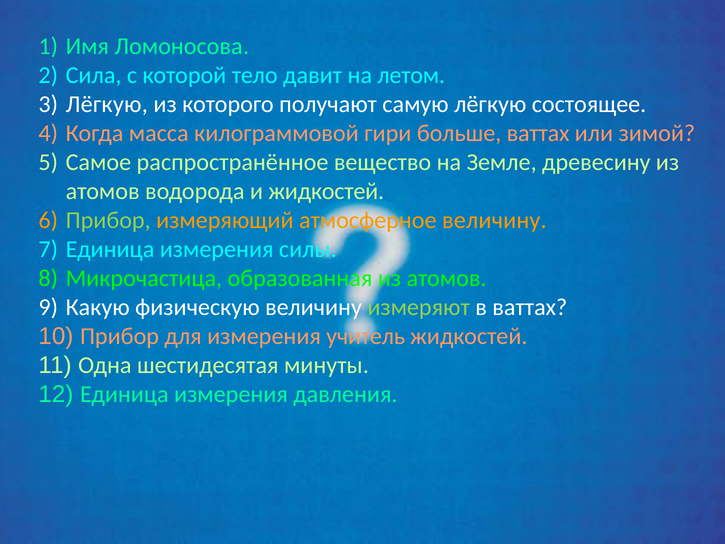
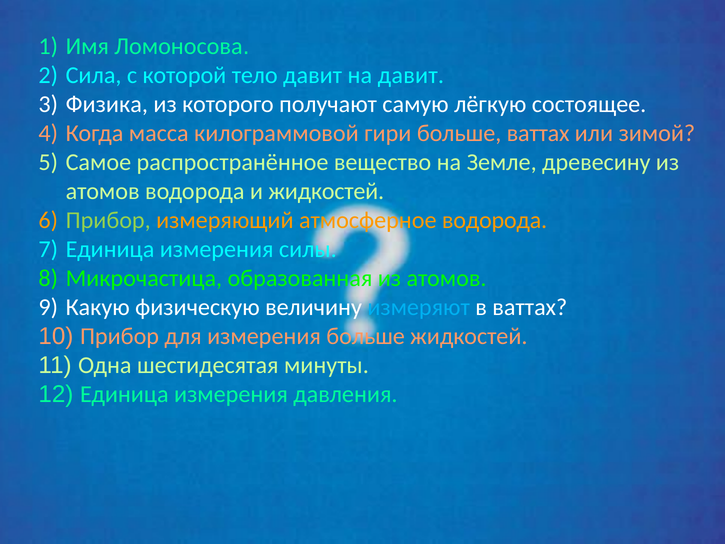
на летом: летом -> давит
Лёгкую at (107, 104): Лёгкую -> Физика
атмосферное величину: величину -> водорода
измеряют colour: light green -> light blue
измерения учитель: учитель -> больше
